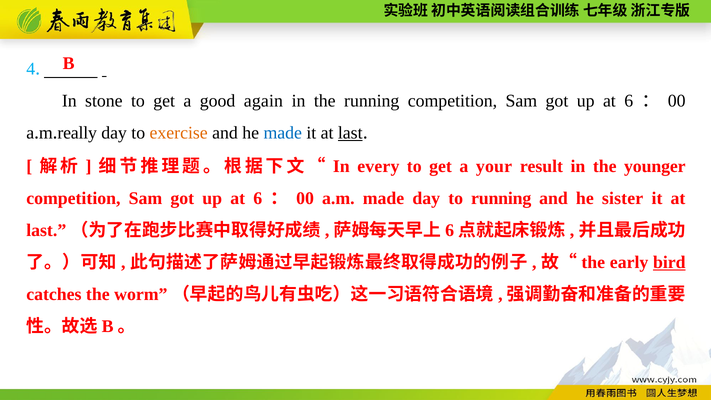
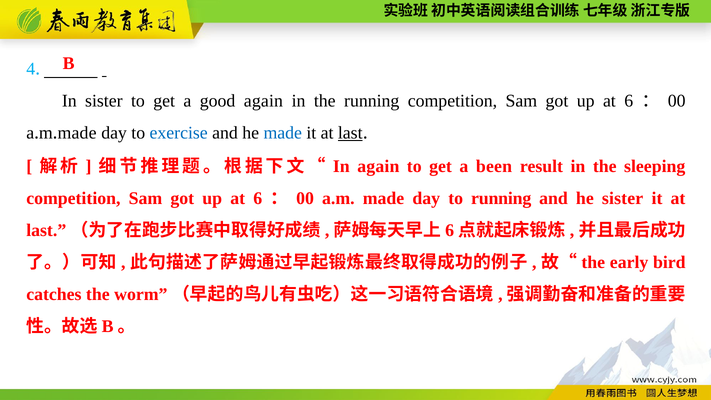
In stone: stone -> sister
really at (77, 133): really -> made
exercise colour: orange -> blue
In every: every -> again
your: your -> been
younger: younger -> sleeping
bird underline: present -> none
